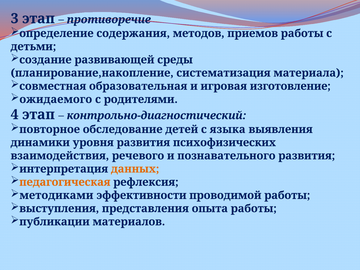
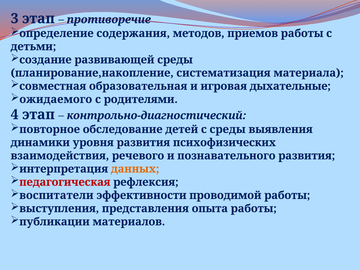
изготовление: изготовление -> дыхательные
с языка: языка -> среды
педагогическая colour: orange -> red
методиками: методиками -> воспитатели
